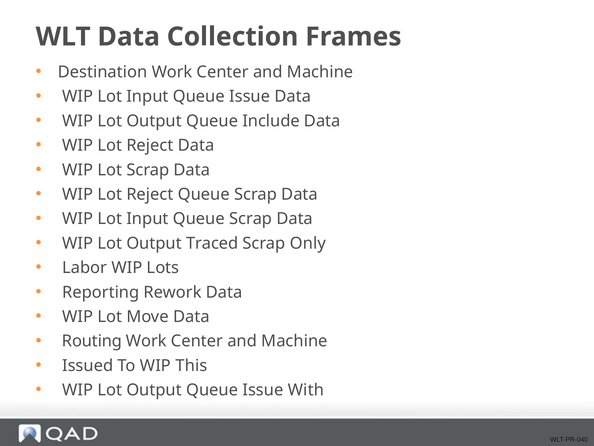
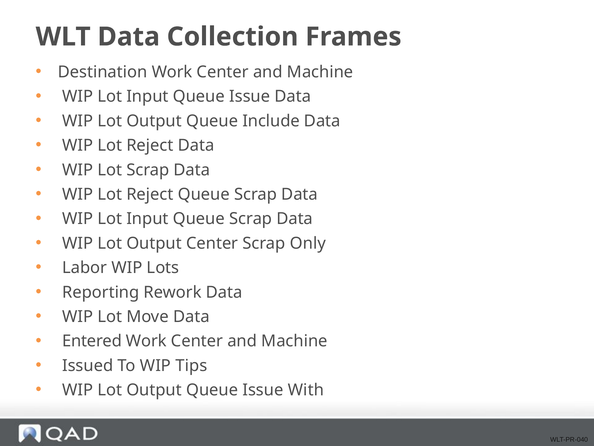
Output Traced: Traced -> Center
Routing: Routing -> Entered
This: This -> Tips
